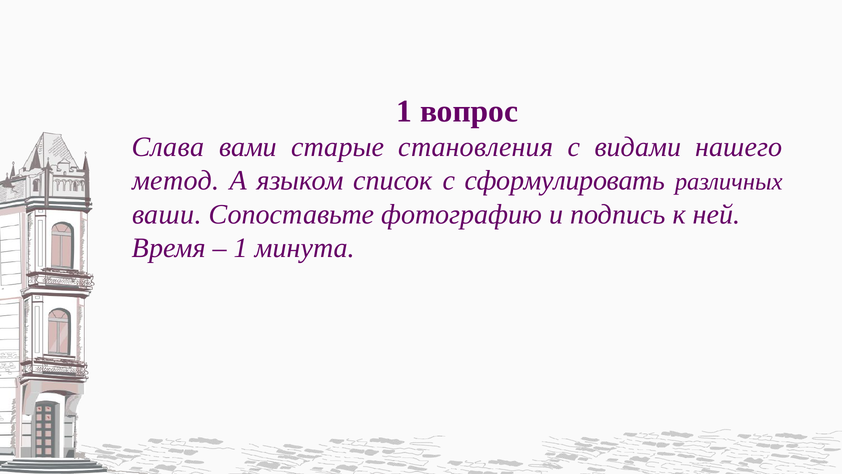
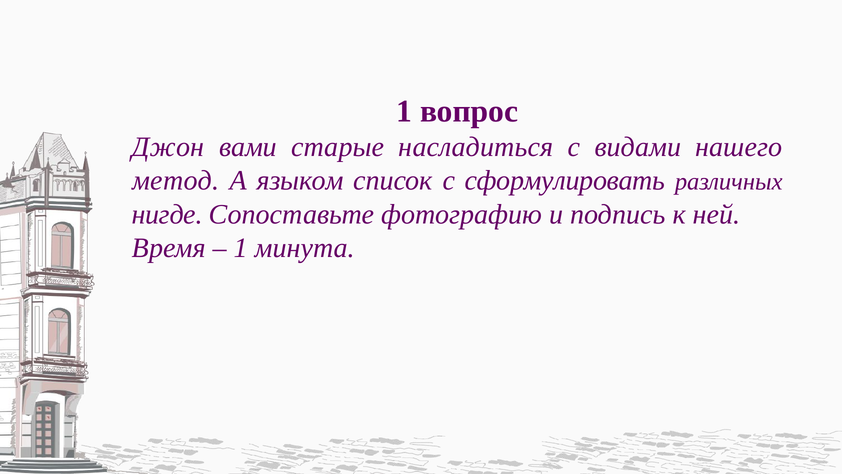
Слава: Слава -> Джон
становления: становления -> насладиться
ваши: ваши -> нигде
